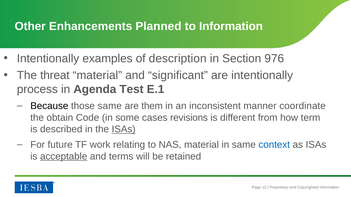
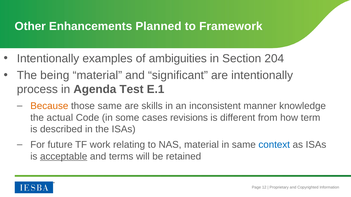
to Information: Information -> Framework
description: description -> ambiguities
976: 976 -> 204
threat: threat -> being
Because colour: black -> orange
them: them -> skills
coordinate: coordinate -> knowledge
obtain: obtain -> actual
ISAs at (124, 130) underline: present -> none
